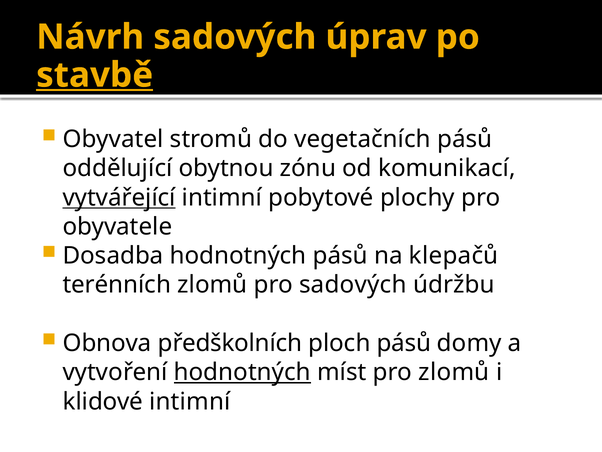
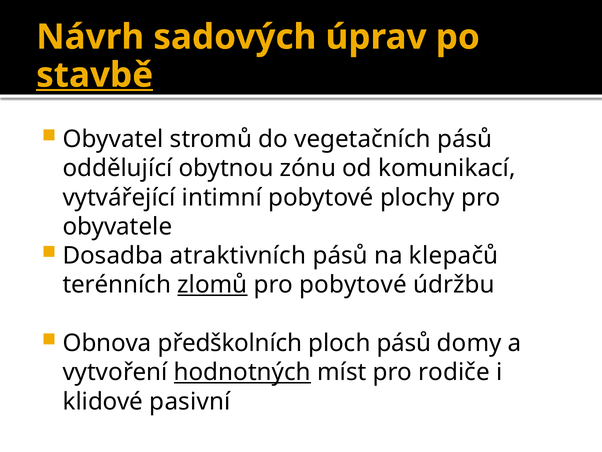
vytvářející underline: present -> none
Dosadba hodnotných: hodnotných -> atraktivních
zlomů at (212, 285) underline: none -> present
pro sadových: sadových -> pobytové
pro zlomů: zlomů -> rodiče
klidové intimní: intimní -> pasivní
